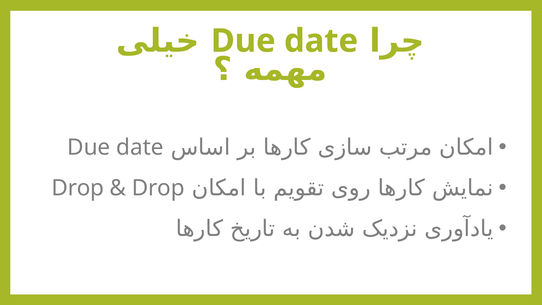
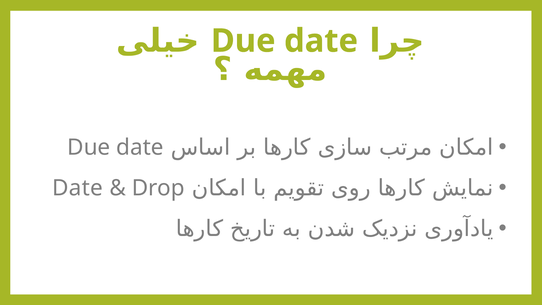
Drop at (78, 188): Drop -> Date
